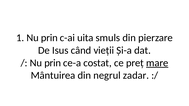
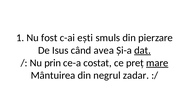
1 Nu prin: prin -> fost
uita: uita -> ești
vieții: vieții -> avea
dat underline: none -> present
